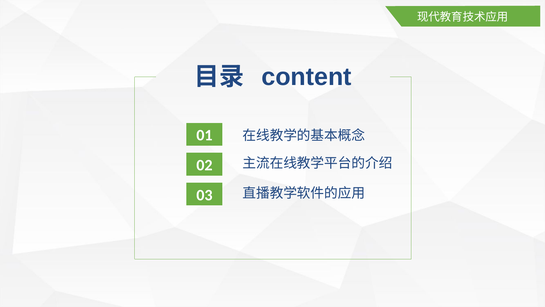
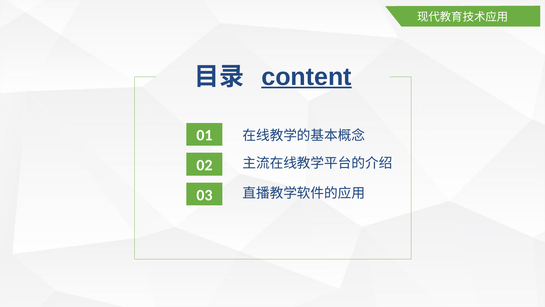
content underline: none -> present
